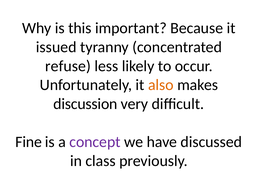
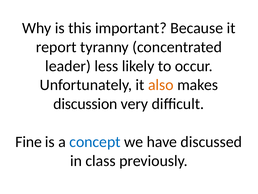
issued: issued -> report
refuse: refuse -> leader
concept colour: purple -> blue
